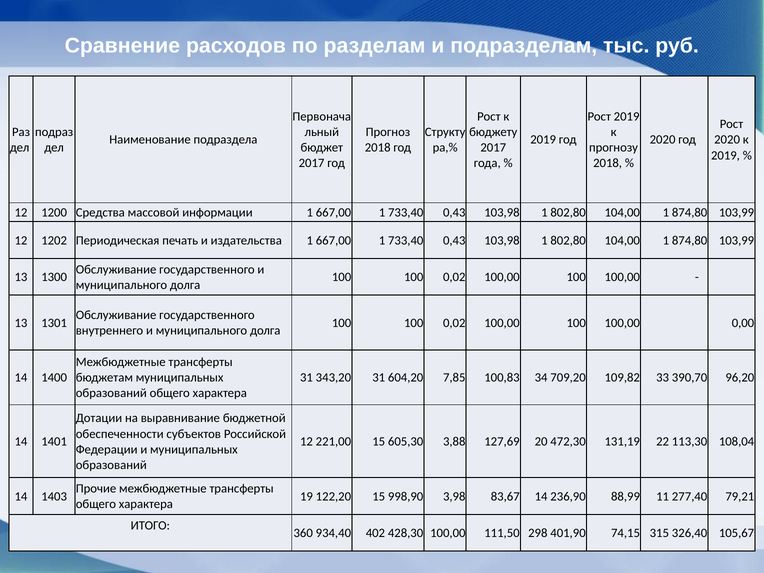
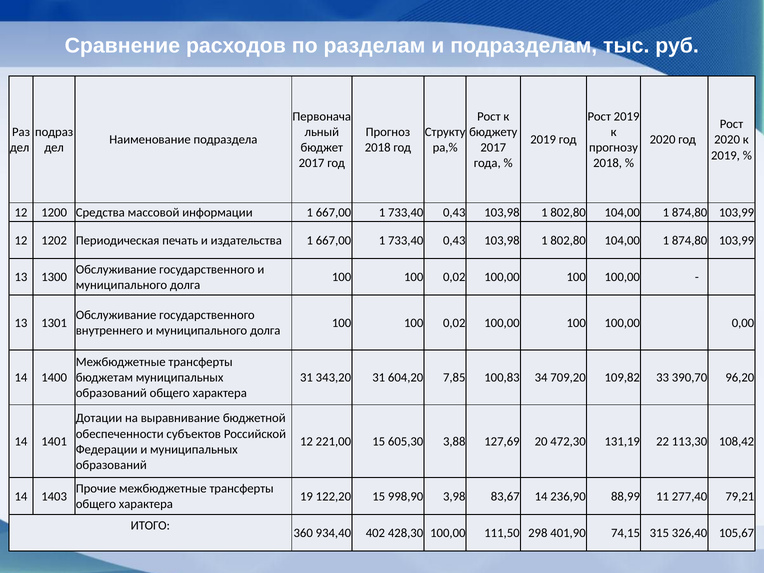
108,04: 108,04 -> 108,42
